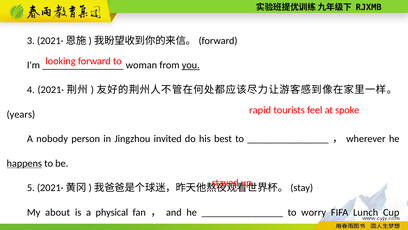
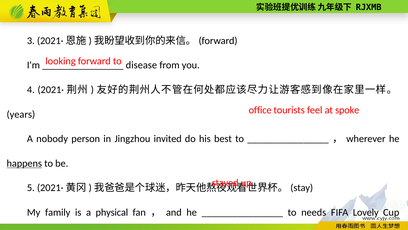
woman: woman -> disease
you underline: present -> none
rapid: rapid -> office
about: about -> family
worry: worry -> needs
Lunch: Lunch -> Lovely
